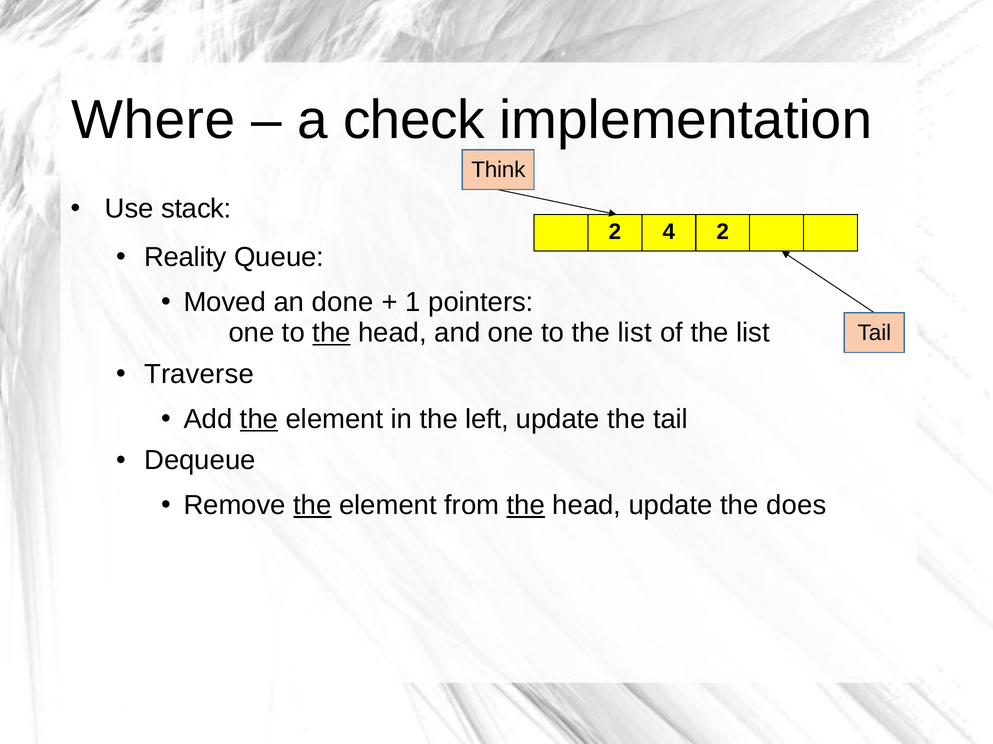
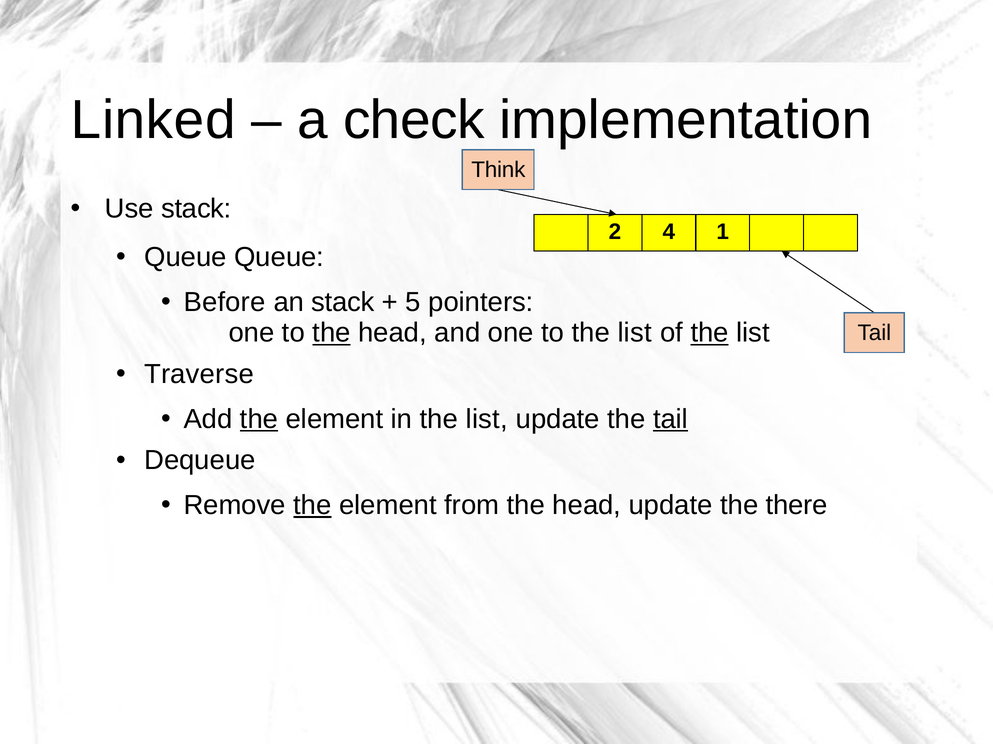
Where: Where -> Linked
4 2: 2 -> 1
Reality at (185, 257): Reality -> Queue
Moved: Moved -> Before
an done: done -> stack
1: 1 -> 5
the at (710, 333) underline: none -> present
in the left: left -> list
tail at (671, 419) underline: none -> present
the at (526, 506) underline: present -> none
does: does -> there
